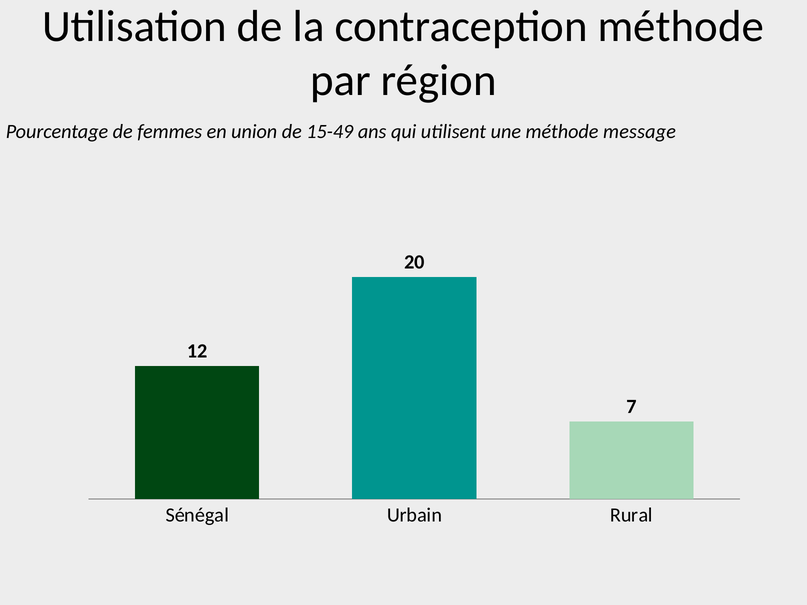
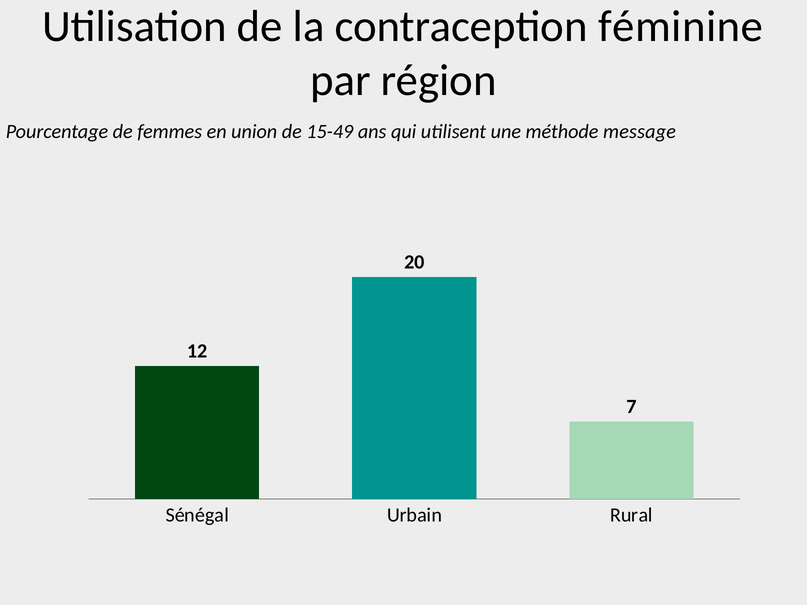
contraception méthode: méthode -> féminine
